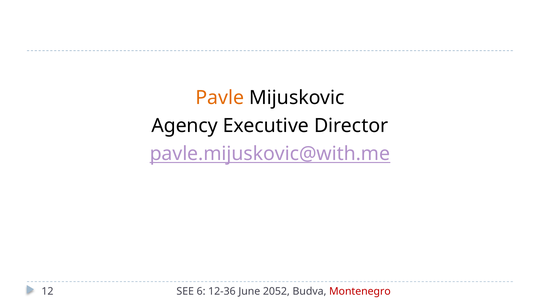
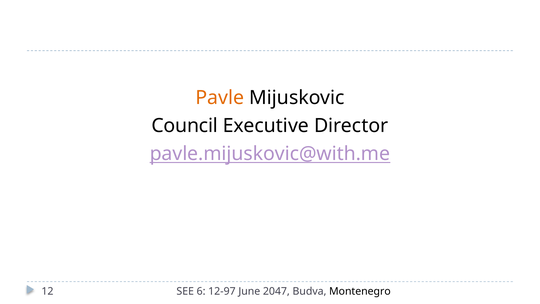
Agency: Agency -> Council
12-36: 12-36 -> 12-97
2052: 2052 -> 2047
Montenegro colour: red -> black
